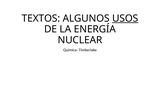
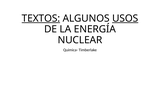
TEXTOS underline: none -> present
